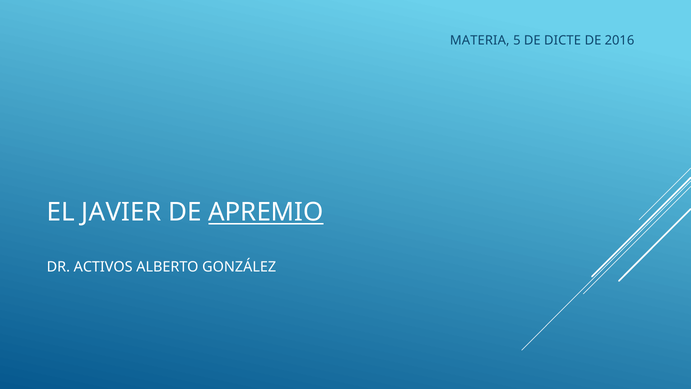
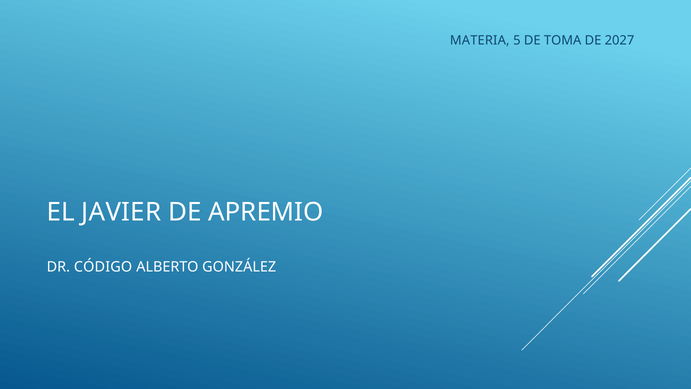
DICTE: DICTE -> TOMA
2016: 2016 -> 2027
APREMIO underline: present -> none
ACTIVOS: ACTIVOS -> CÓDIGO
